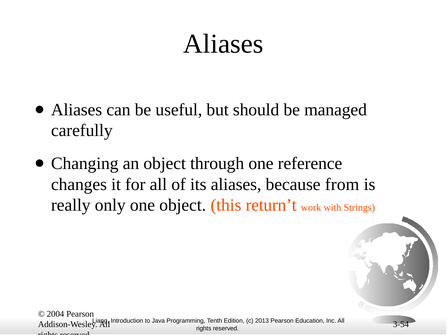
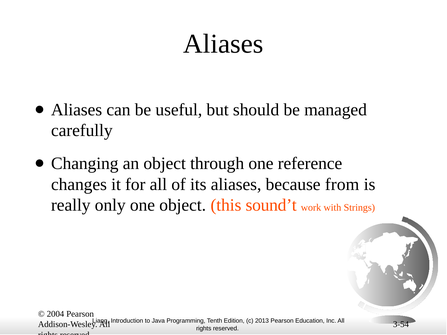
return’t: return’t -> sound’t
